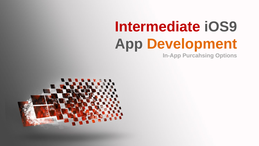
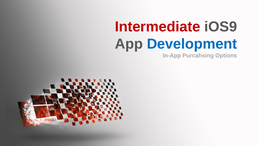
Development colour: orange -> blue
